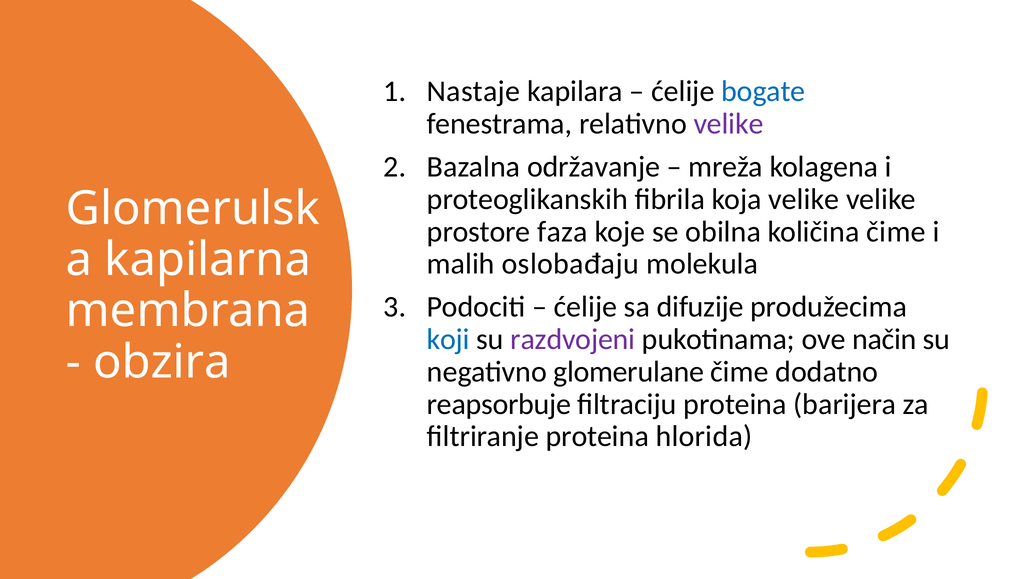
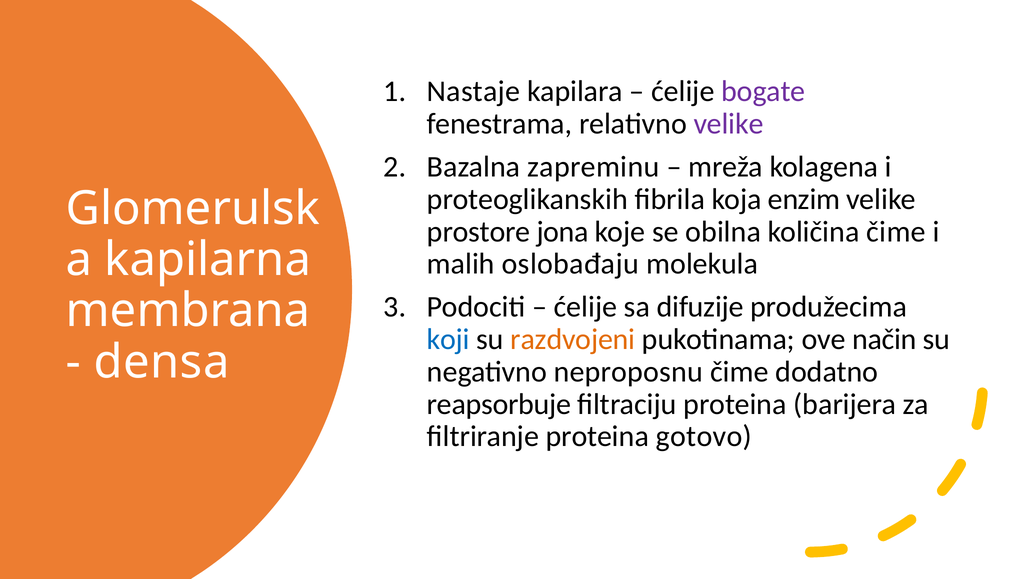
bogate colour: blue -> purple
održavanje: održavanje -> zapreminu
koja velike: velike -> enzim
faza: faza -> jona
razdvojeni colour: purple -> orange
obzira: obzira -> densa
glomerulane: glomerulane -> neproposnu
hlorida: hlorida -> gotovo
